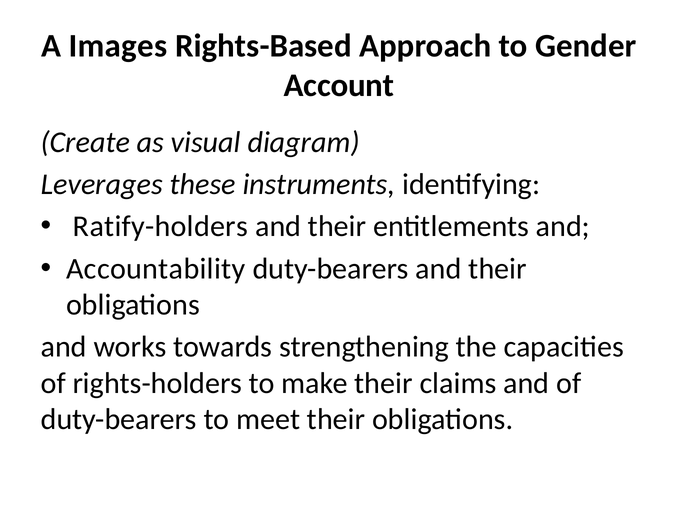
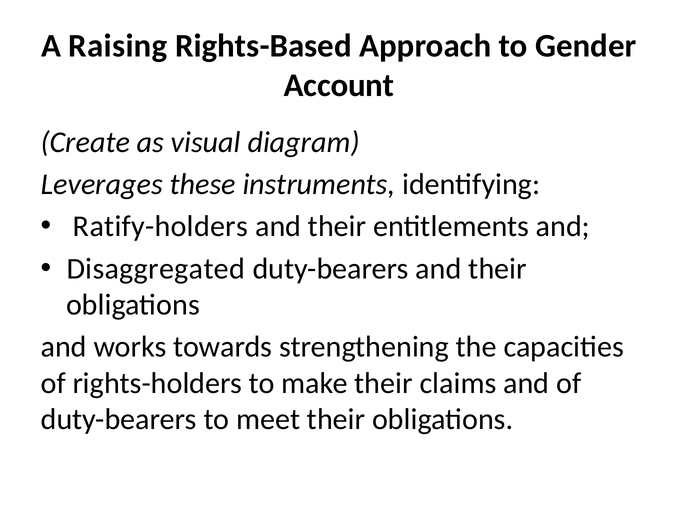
Images: Images -> Raising
Accountability: Accountability -> Disaggregated
